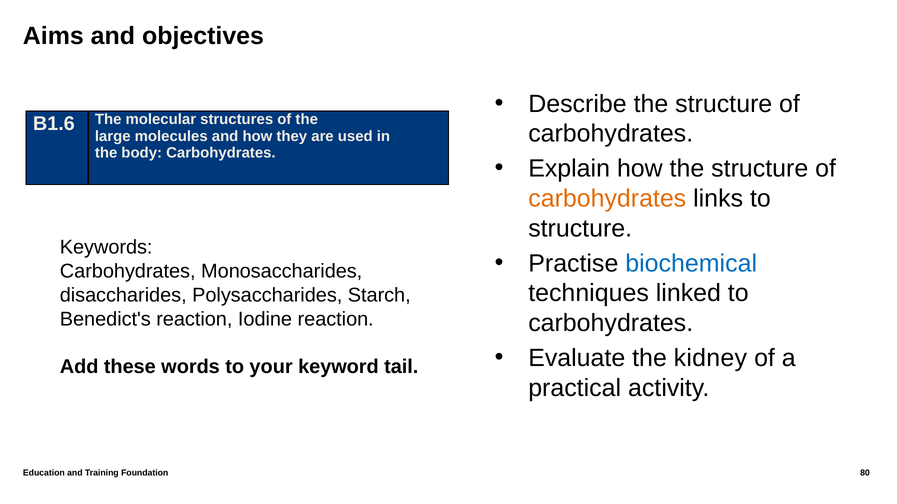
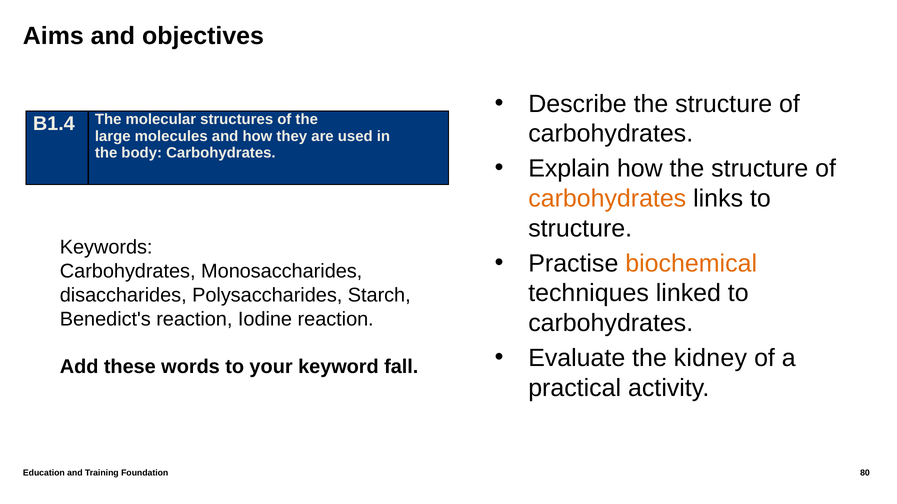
B1.6: B1.6 -> B1.4
biochemical colour: blue -> orange
tail: tail -> fall
